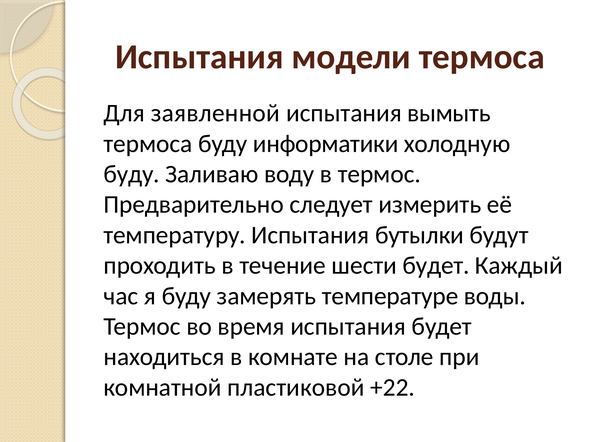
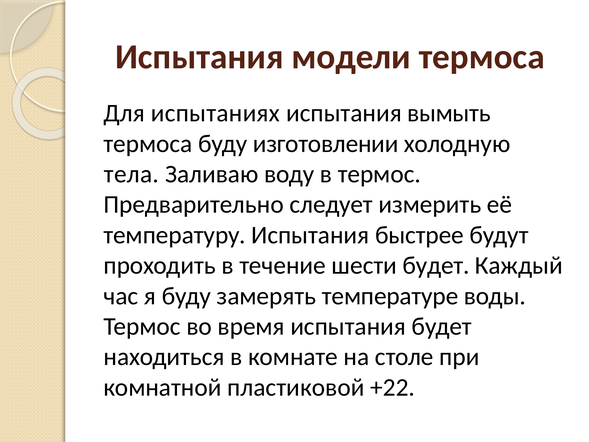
заявленной: заявленной -> испытаниях
информатики: информатики -> изготовлении
буду at (132, 174): буду -> тела
бутылки: бутылки -> быстрее
